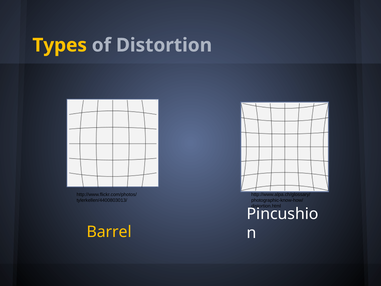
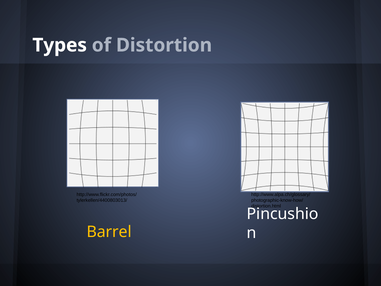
Types colour: yellow -> white
